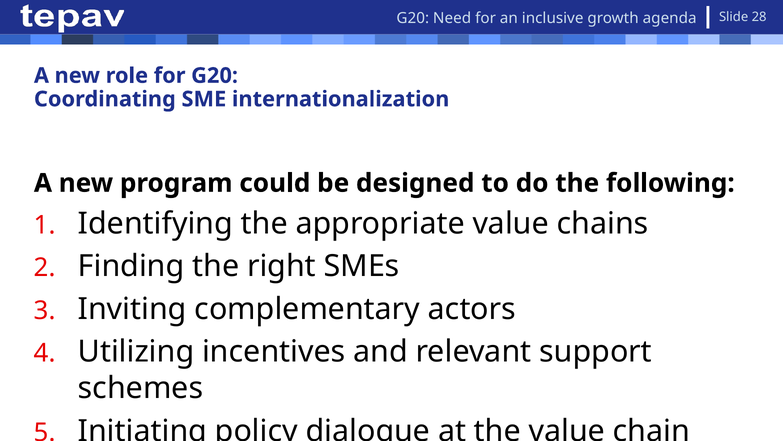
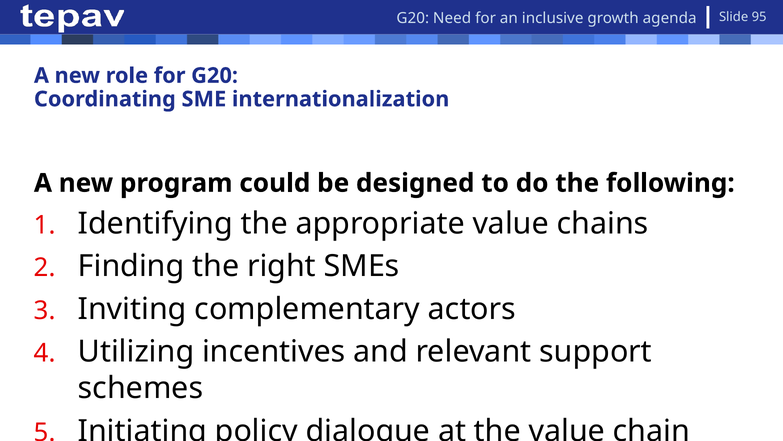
28: 28 -> 95
